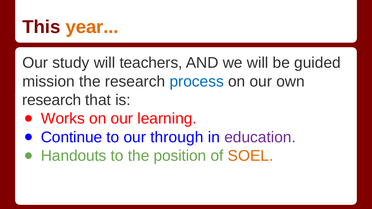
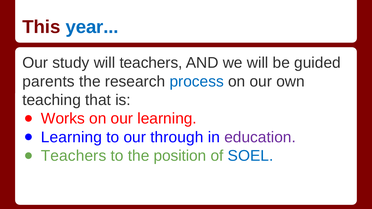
year colour: orange -> blue
mission: mission -> parents
research at (52, 100): research -> teaching
Continue at (72, 137): Continue -> Learning
Handouts at (74, 156): Handouts -> Teachers
SOEL colour: orange -> blue
